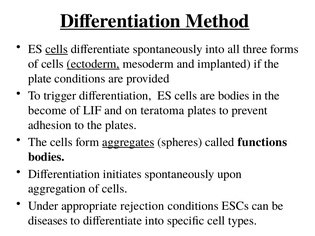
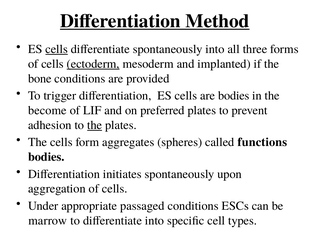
plate: plate -> bone
teratoma: teratoma -> preferred
the at (95, 125) underline: none -> present
aggregates underline: present -> none
rejection: rejection -> passaged
diseases: diseases -> marrow
